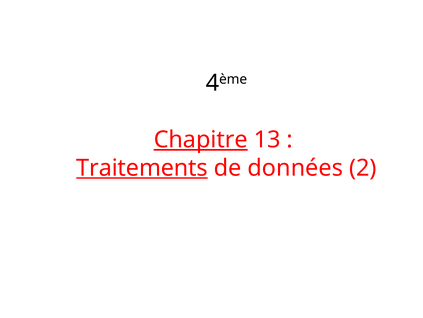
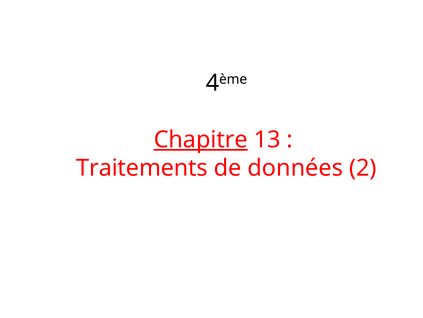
Traitements underline: present -> none
